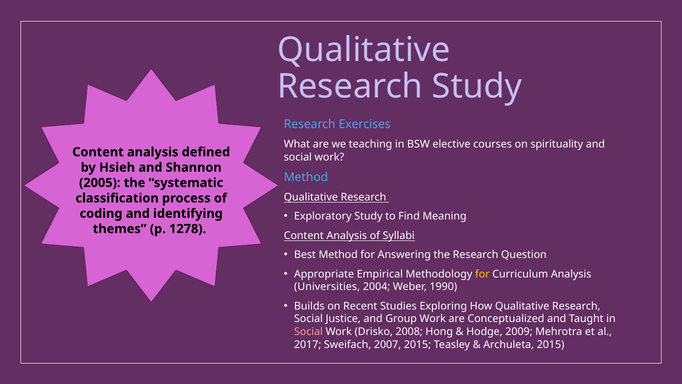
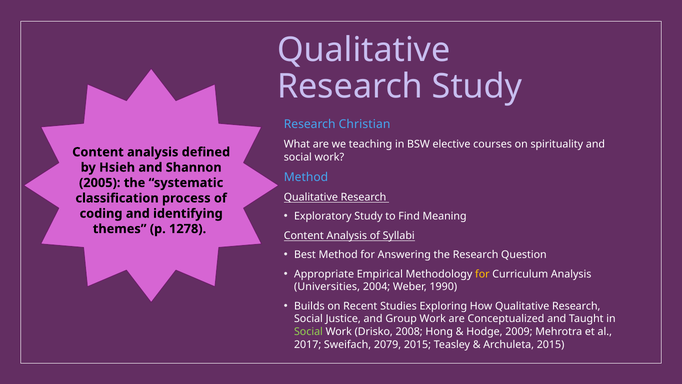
Exercises: Exercises -> Christian
Social at (308, 331) colour: pink -> light green
2007: 2007 -> 2079
